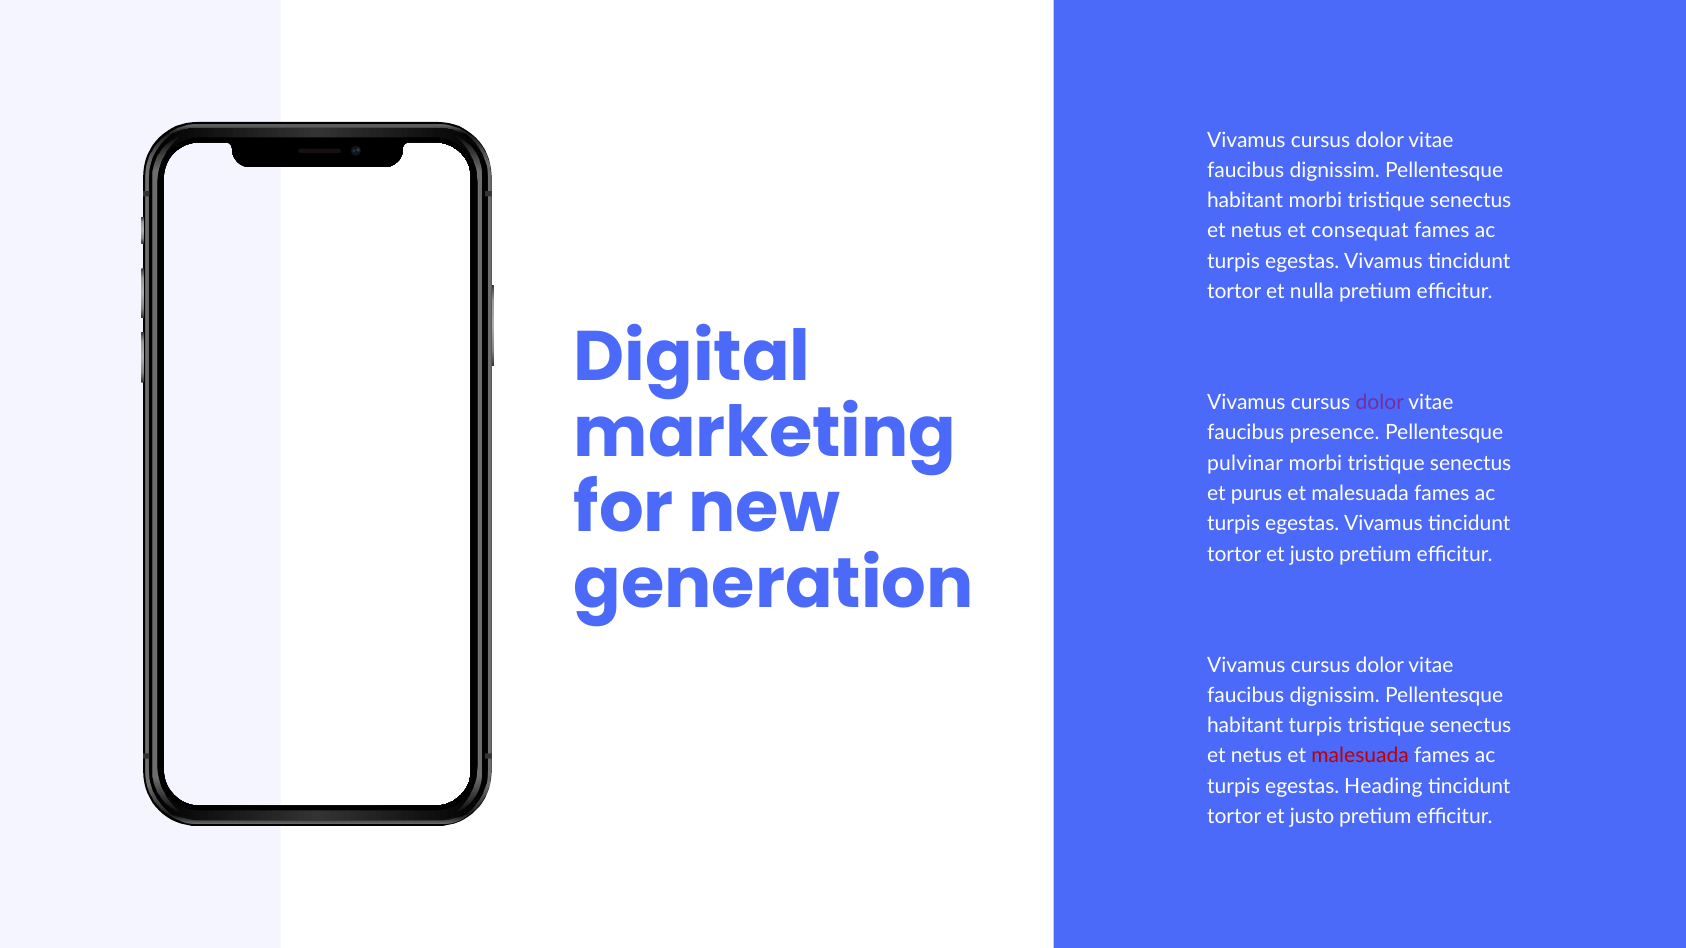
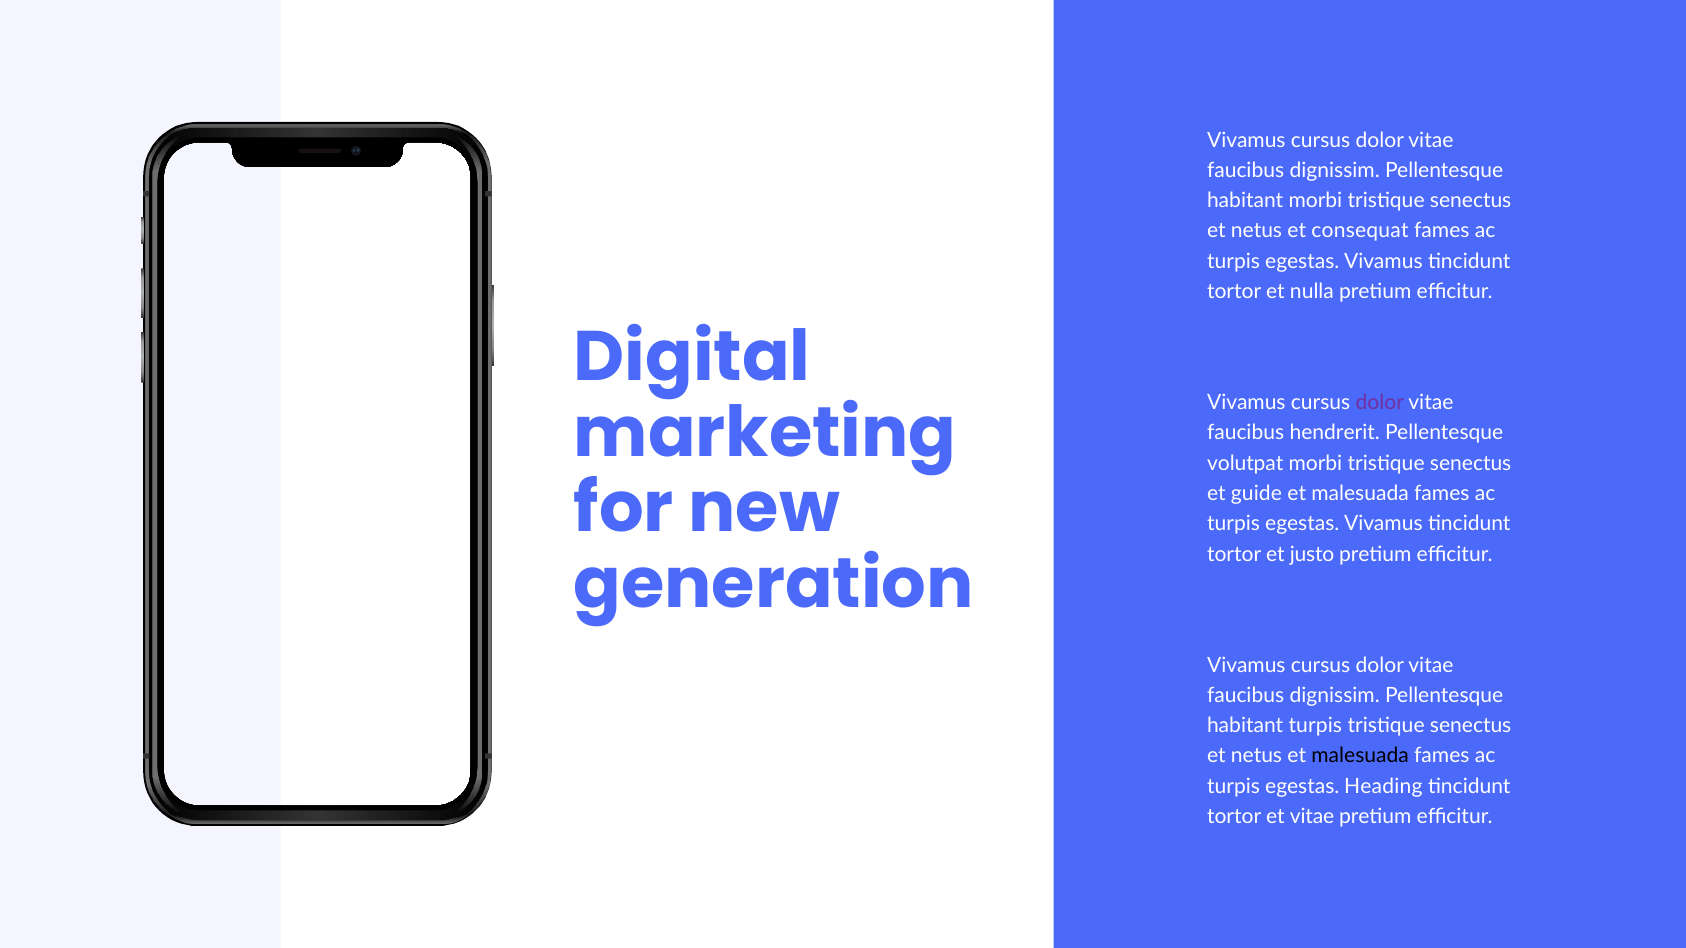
presence: presence -> hendrerit
pulvinar: pulvinar -> volutpat
purus: purus -> guide
malesuada at (1360, 756) colour: red -> black
justo at (1312, 817): justo -> vitae
